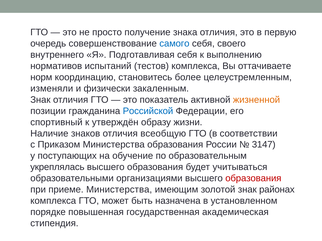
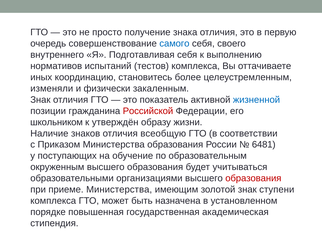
норм: норм -> иных
жизненной colour: orange -> blue
Российской colour: blue -> red
спортивный: спортивный -> школьником
3147: 3147 -> 6481
укреплялась: укреплялась -> окруженным
районах: районах -> ступени
